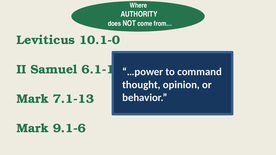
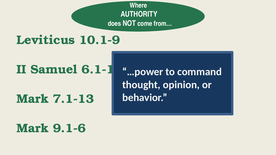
10.1-0: 10.1-0 -> 10.1-9
